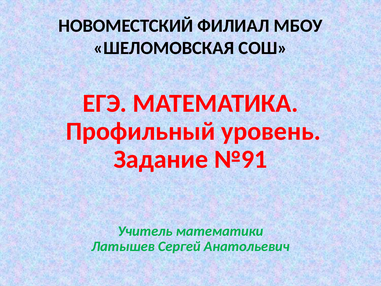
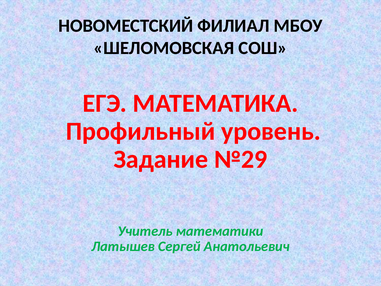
№91: №91 -> №29
